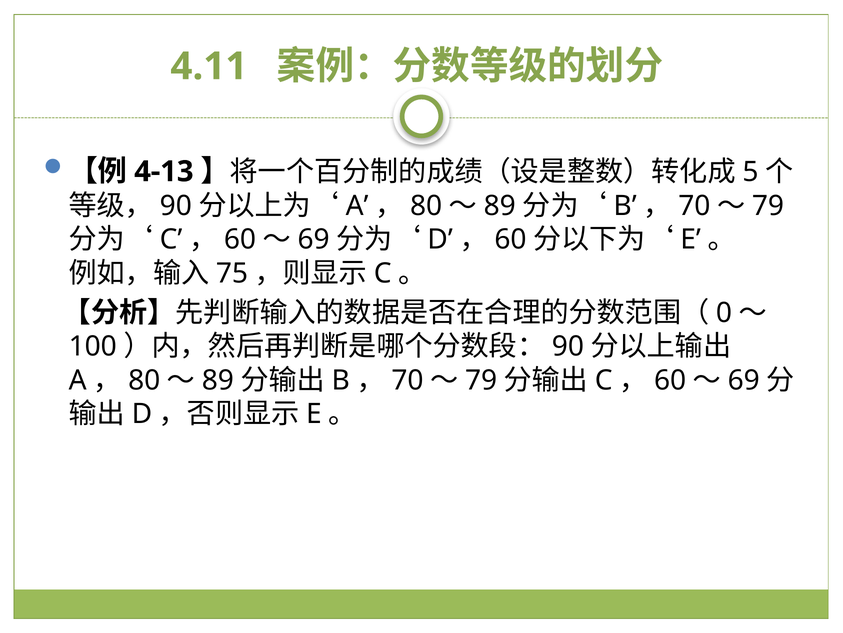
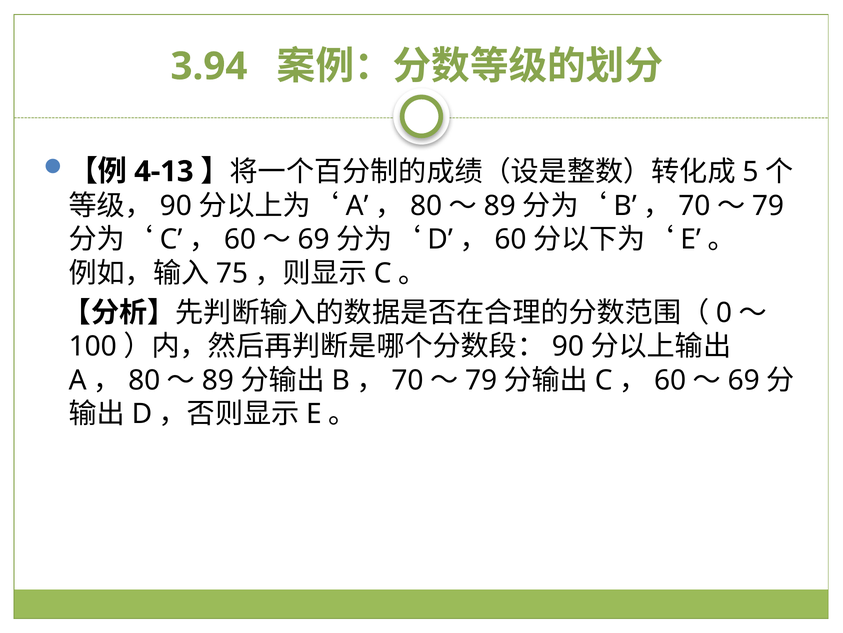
4.11: 4.11 -> 3.94
